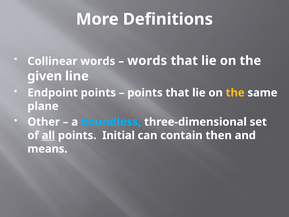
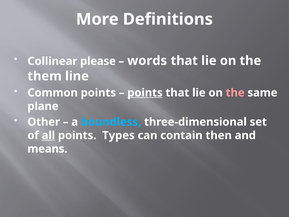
Collinear words: words -> please
given: given -> them
Endpoint: Endpoint -> Common
points at (145, 93) underline: none -> present
the at (235, 93) colour: yellow -> pink
Initial: Initial -> Types
